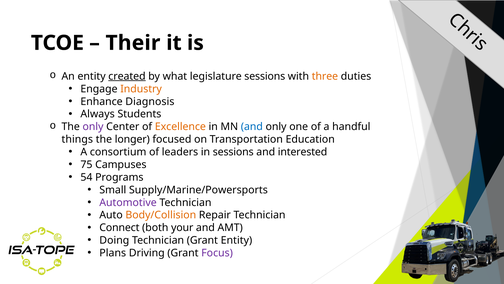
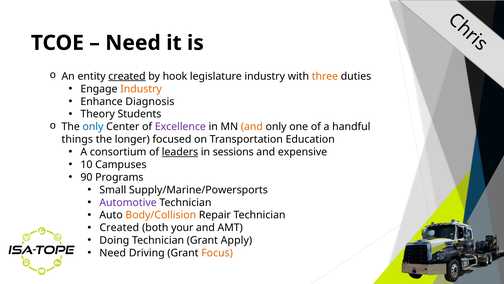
Their at (133, 43): Their -> Need
what: what -> hook
legislature sessions: sessions -> industry
Always: Always -> Theory
only at (93, 127) colour: purple -> blue
Excellence colour: orange -> purple
and at (252, 127) colour: blue -> orange
leaders underline: none -> present
interested: interested -> expensive
75: 75 -> 10
54: 54 -> 90
Connect at (119, 227): Connect -> Created
Grant Entity: Entity -> Apply
Plans at (113, 253): Plans -> Need
Focus colour: purple -> orange
